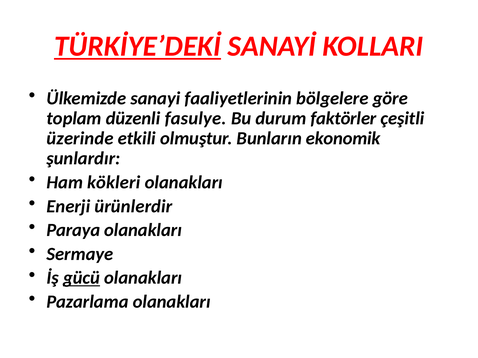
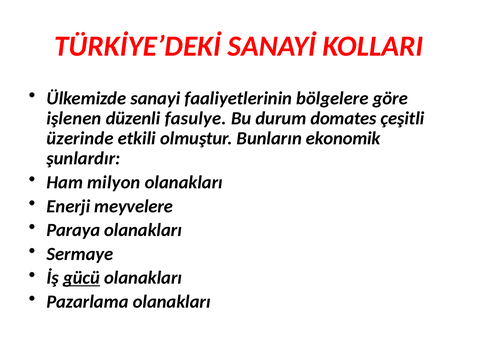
TÜRKİYE’DEKİ underline: present -> none
toplam: toplam -> işlenen
faktörler: faktörler -> domates
kökleri: kökleri -> milyon
ürünlerdir: ürünlerdir -> meyvelere
